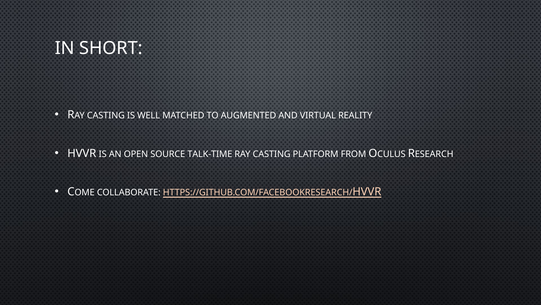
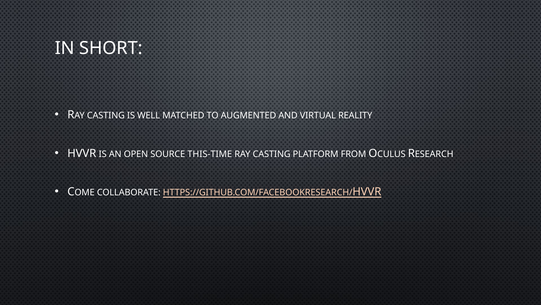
TALK-TIME: TALK-TIME -> THIS-TIME
